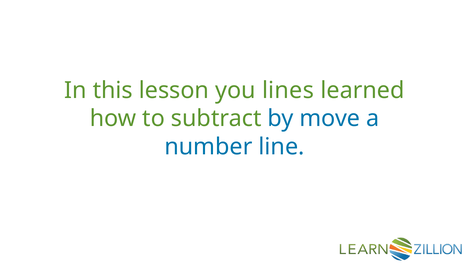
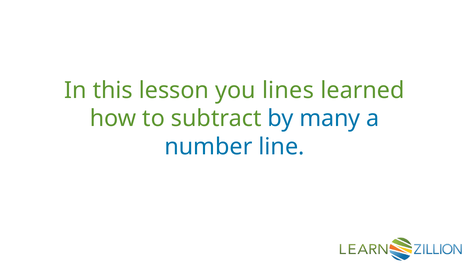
move: move -> many
